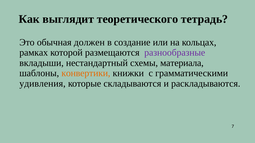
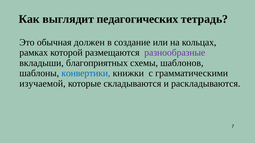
теоретического: теоретического -> педагогических
нестандартный: нестандартный -> благоприятных
материала: материала -> шаблонов
конвертики colour: orange -> blue
удивления: удивления -> изучаемой
